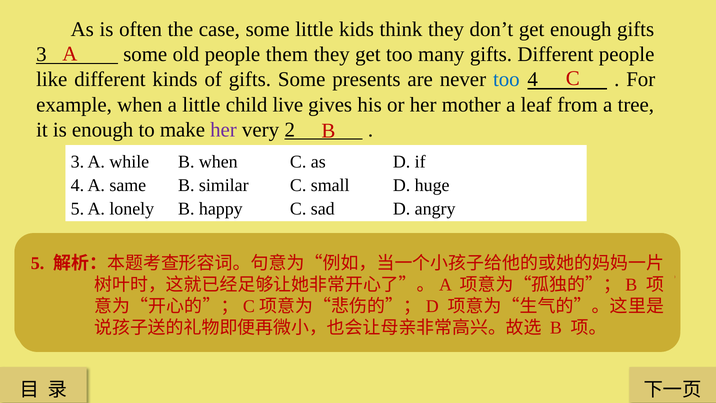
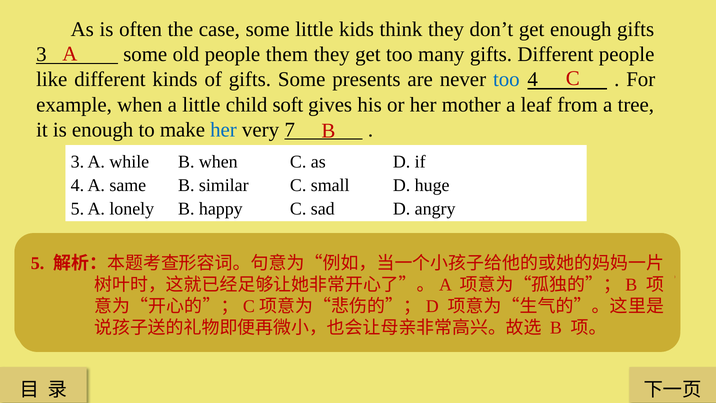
live: live -> soft
her at (224, 130) colour: purple -> blue
2: 2 -> 7
